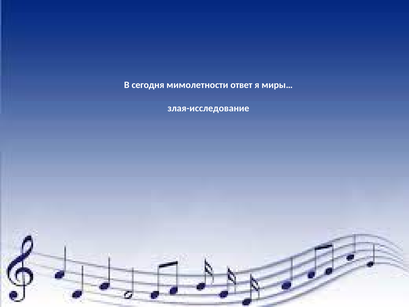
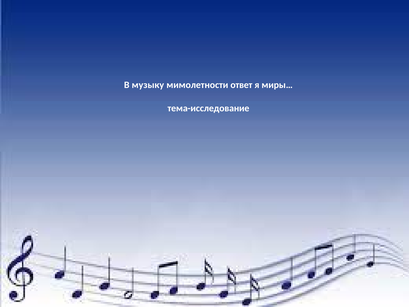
сегодня: сегодня -> музыку
злая-исследование: злая-исследование -> тема-исследование
